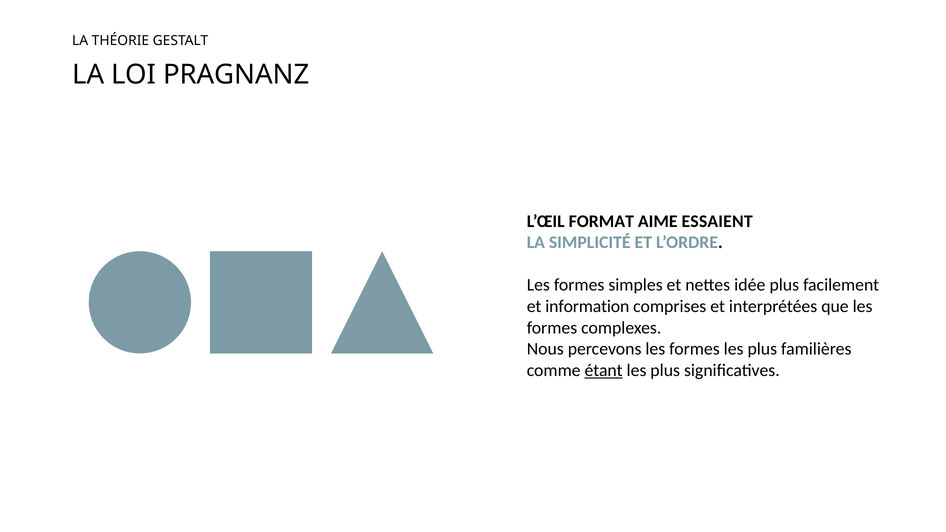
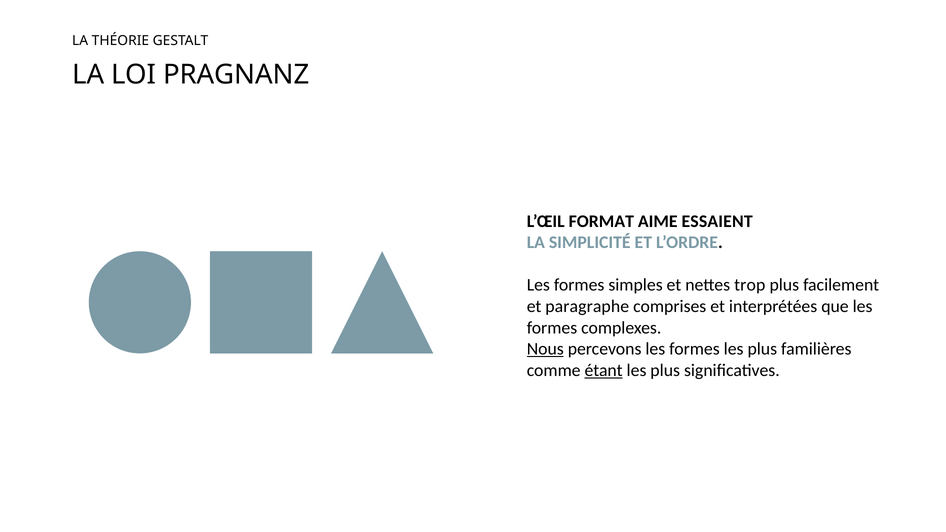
idée: idée -> trop
information: information -> paragraphe
Nous underline: none -> present
